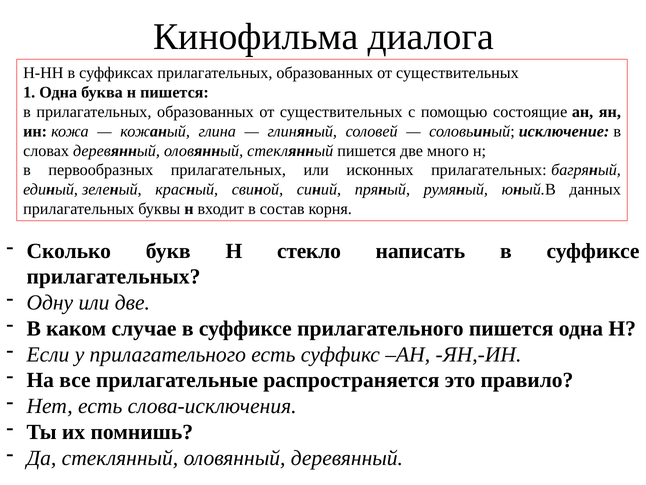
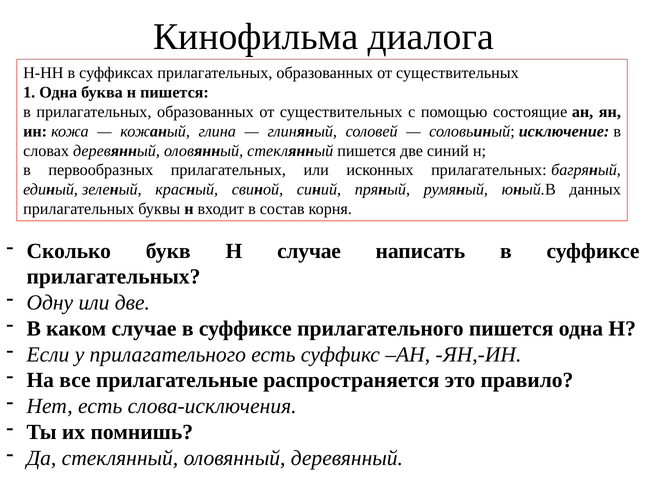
две много: много -> синий
Н стекло: стекло -> случае
